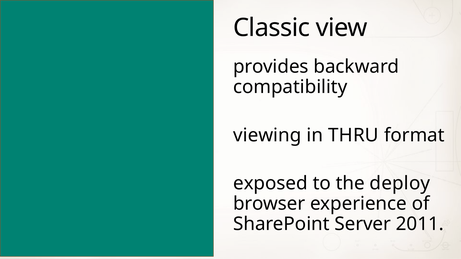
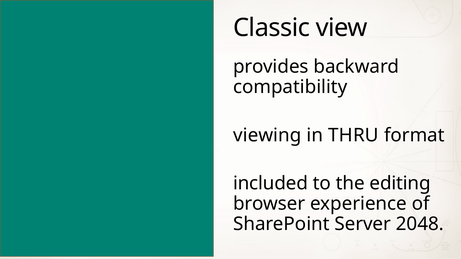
exposed: exposed -> included
deploy: deploy -> editing
2011: 2011 -> 2048
